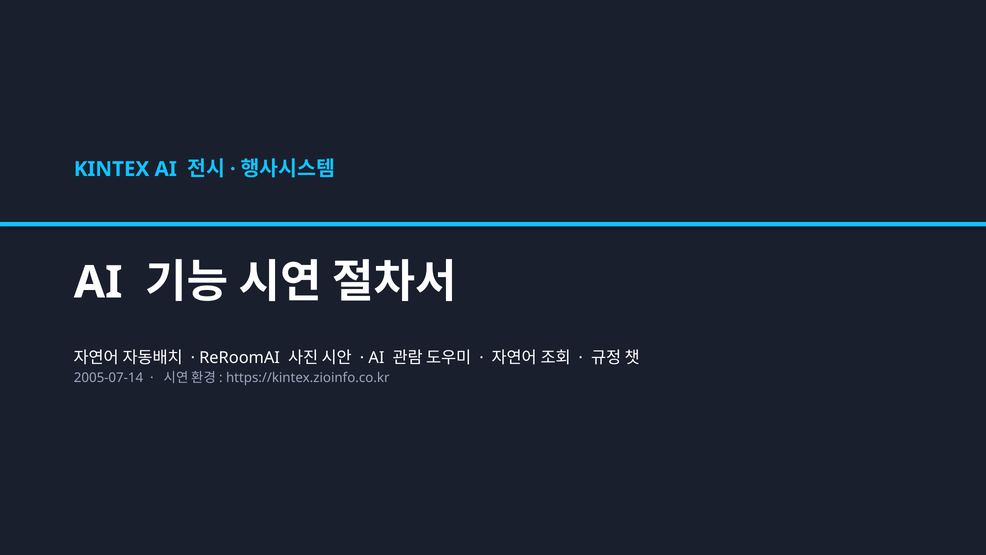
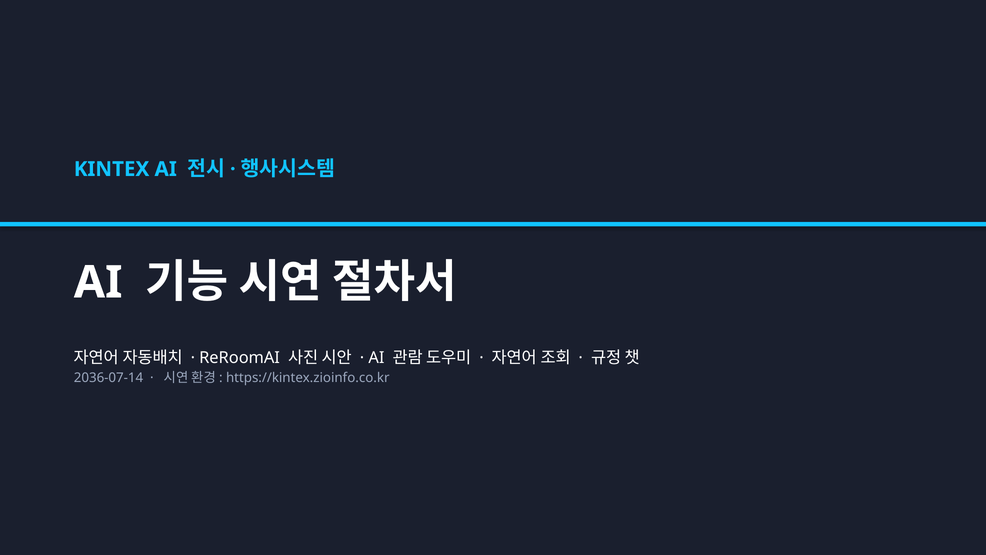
2005-07-14: 2005-07-14 -> 2036-07-14
